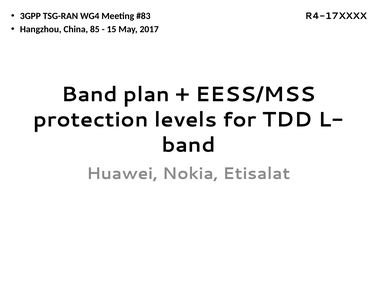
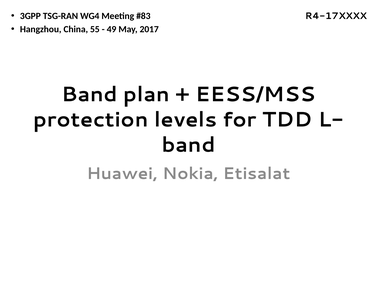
85: 85 -> 55
15: 15 -> 49
